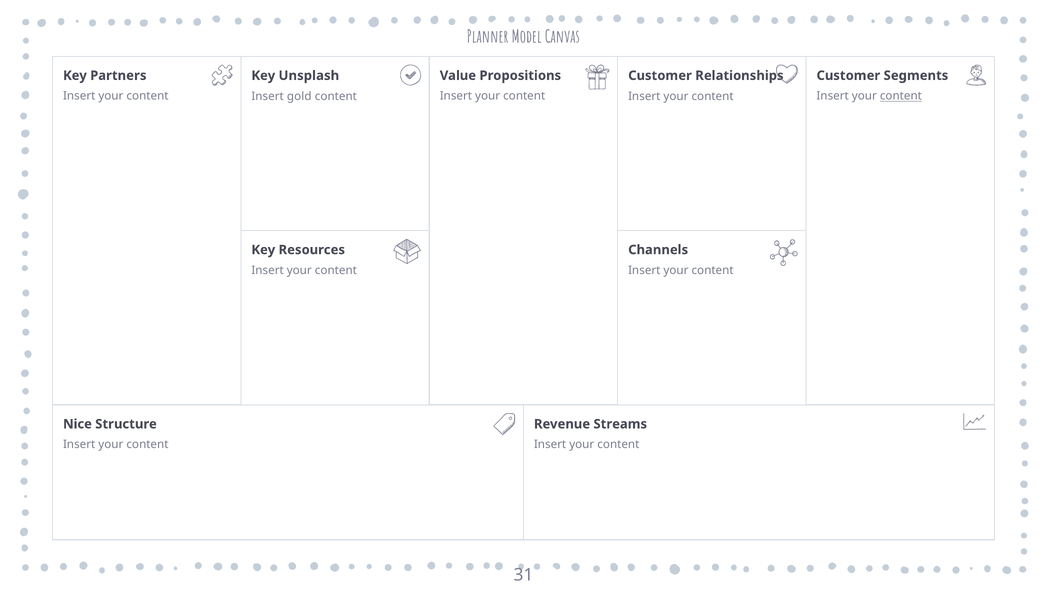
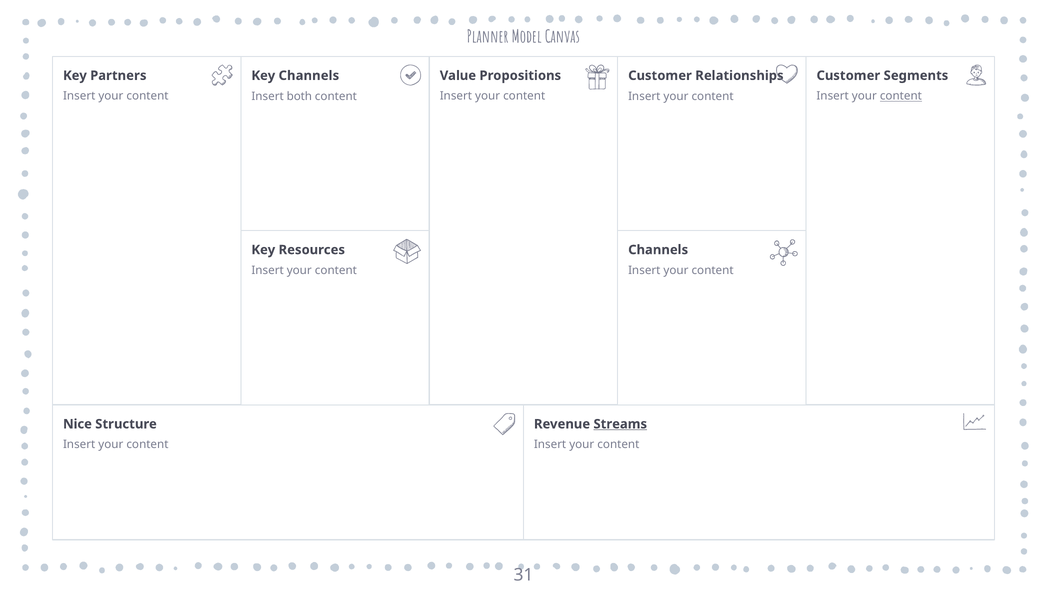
Key Unsplash: Unsplash -> Channels
gold: gold -> both
Streams underline: none -> present
